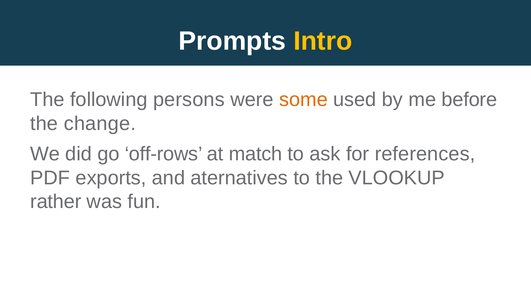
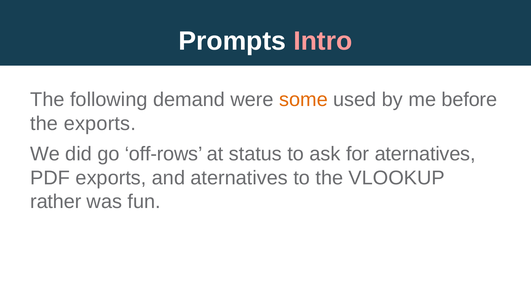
Intro colour: yellow -> pink
persons: persons -> demand
the change: change -> exports
match: match -> status
for references: references -> aternatives
